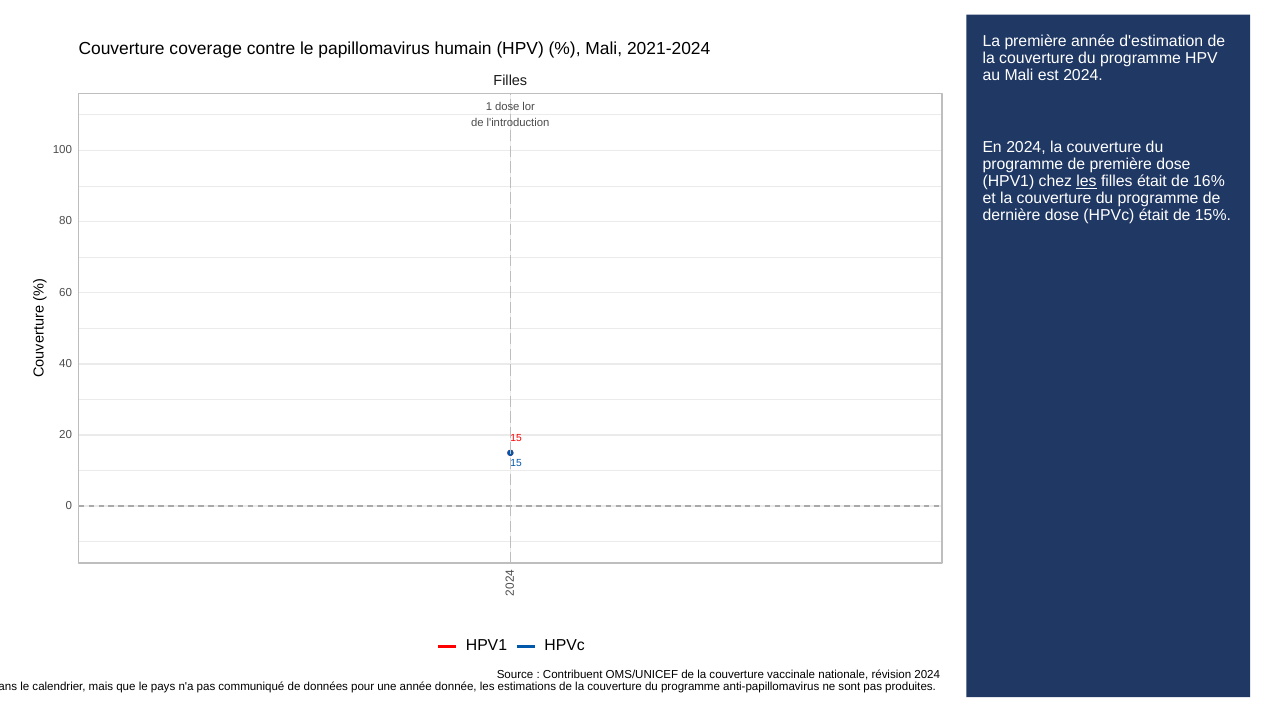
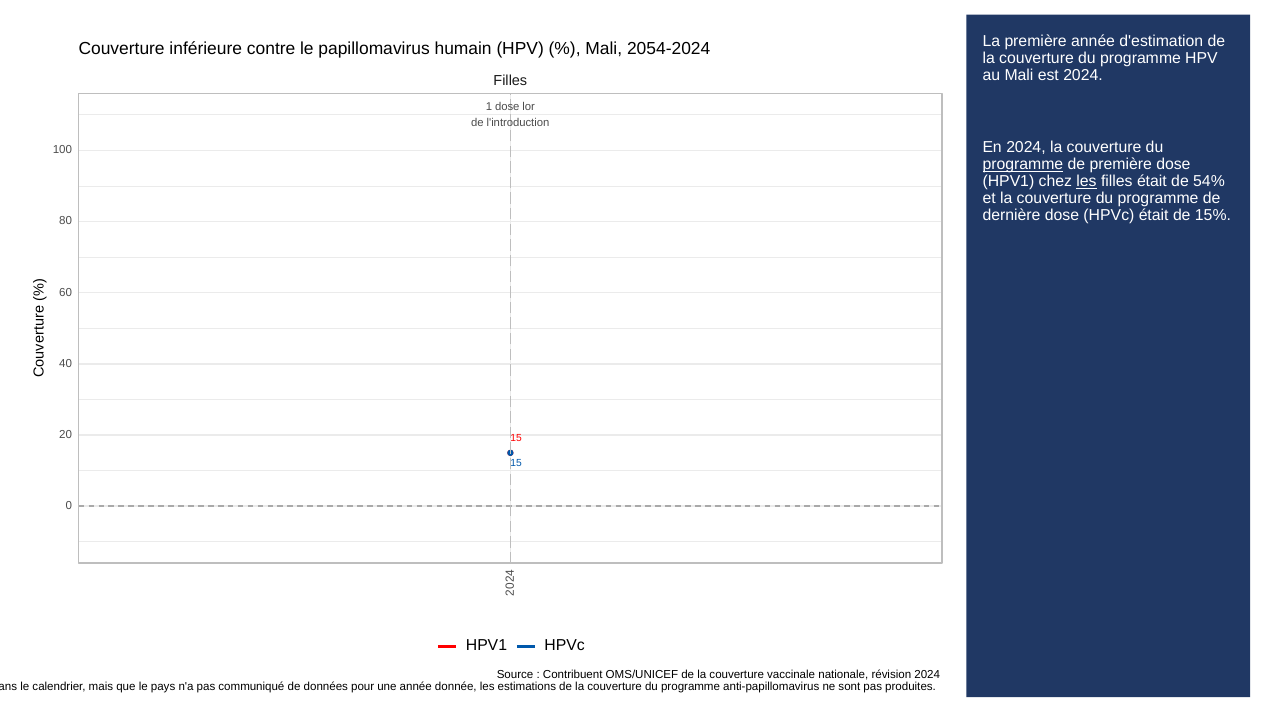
coverage: coverage -> inférieure
2021-2024: 2021-2024 -> 2054-2024
programme at (1023, 164) underline: none -> present
16%: 16% -> 54%
